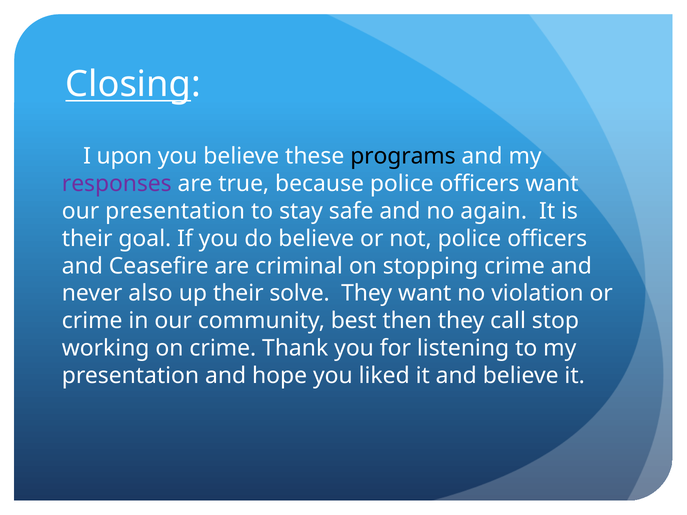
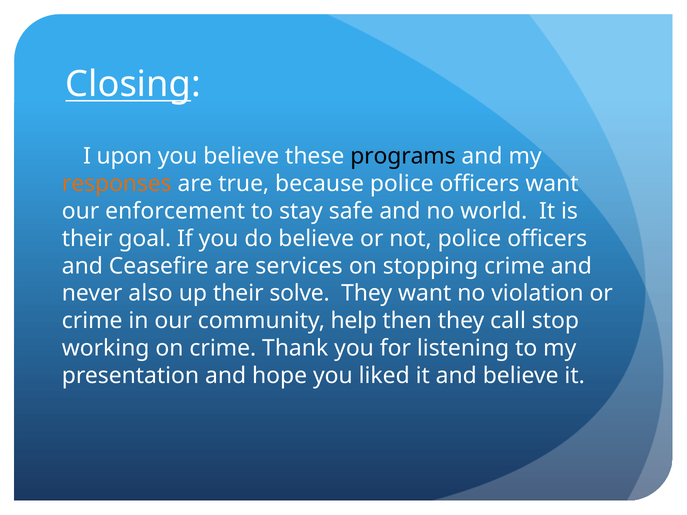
responses colour: purple -> orange
our presentation: presentation -> enforcement
again: again -> world
criminal: criminal -> services
best: best -> help
